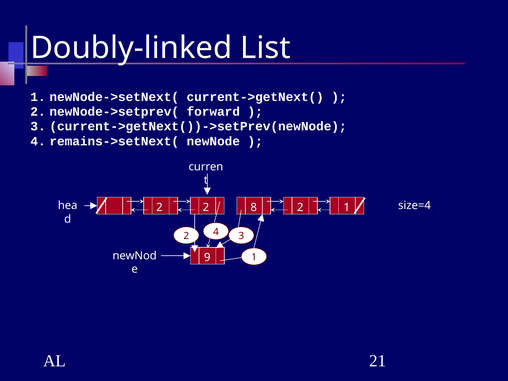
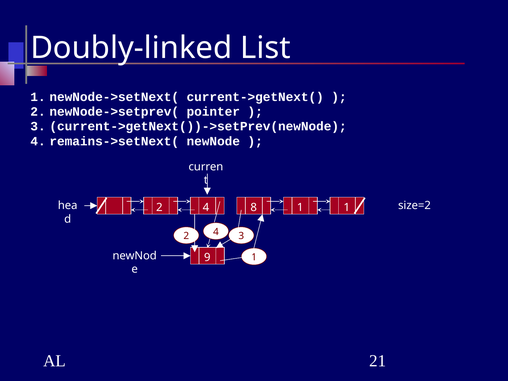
forward: forward -> pointer
size=4: size=4 -> size=2
2 2: 2 -> 4
8 2: 2 -> 1
